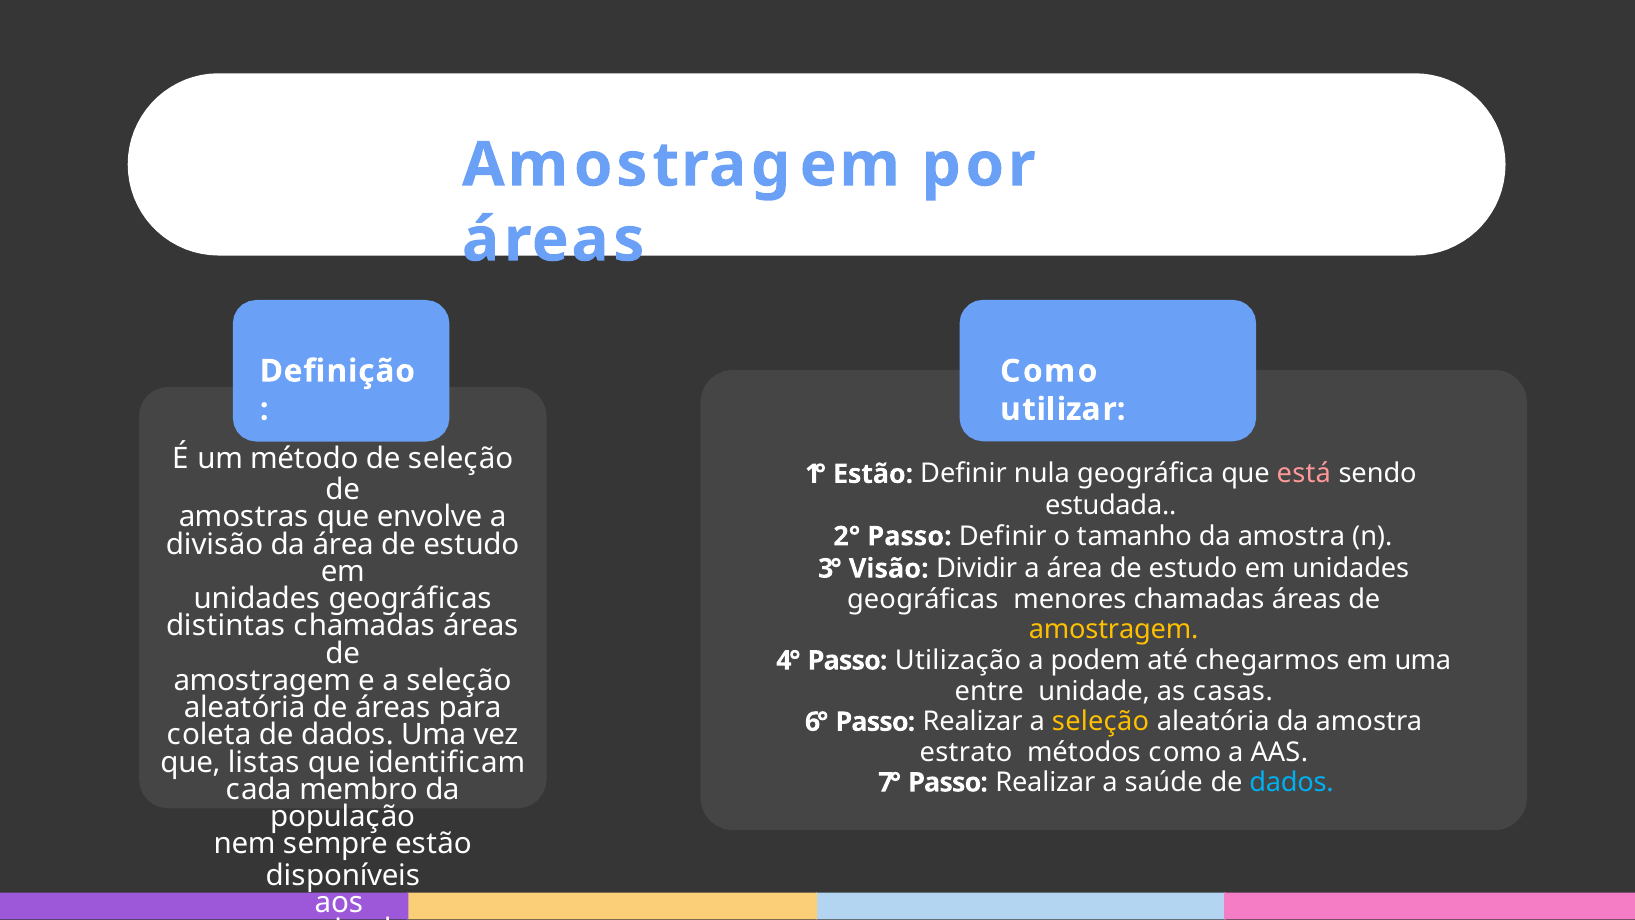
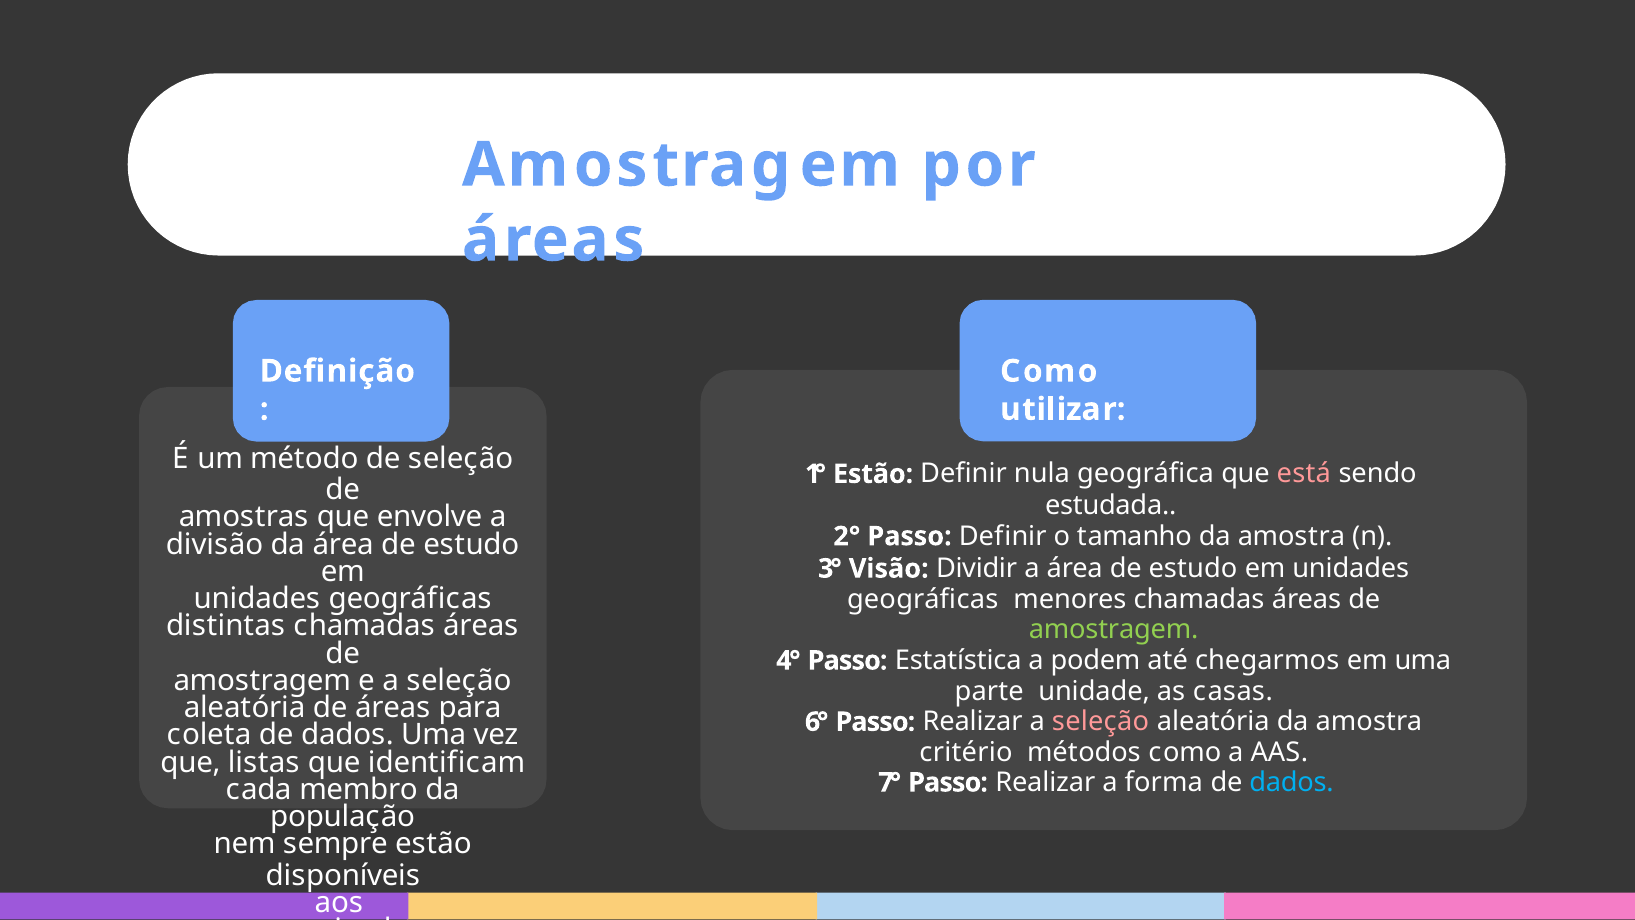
amostragem at (1114, 630) colour: yellow -> light green
Utilização: Utilização -> Estatística
entre: entre -> parte
seleção at (1101, 722) colour: yellow -> pink
estrato: estrato -> critério
saúde: saúde -> forma
